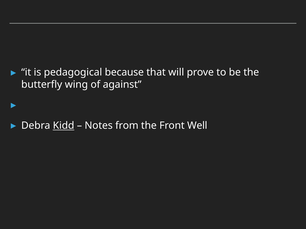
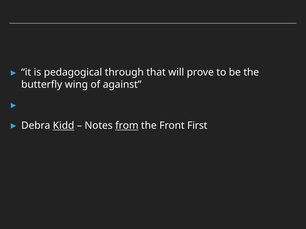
because: because -> through
from underline: none -> present
Well: Well -> First
